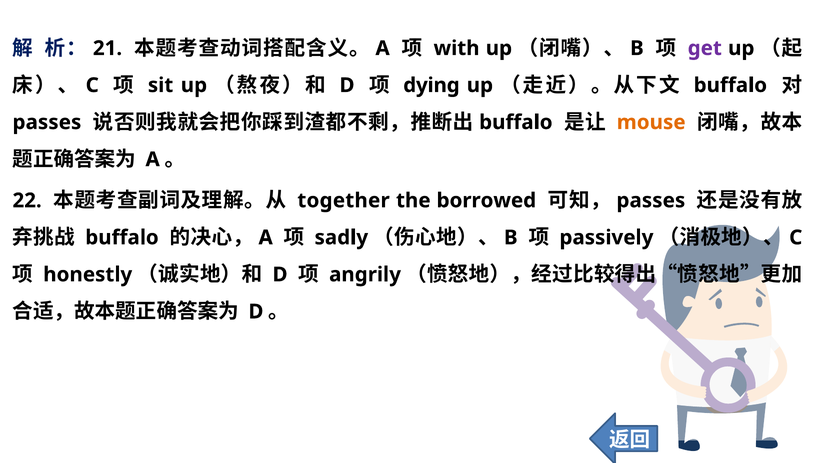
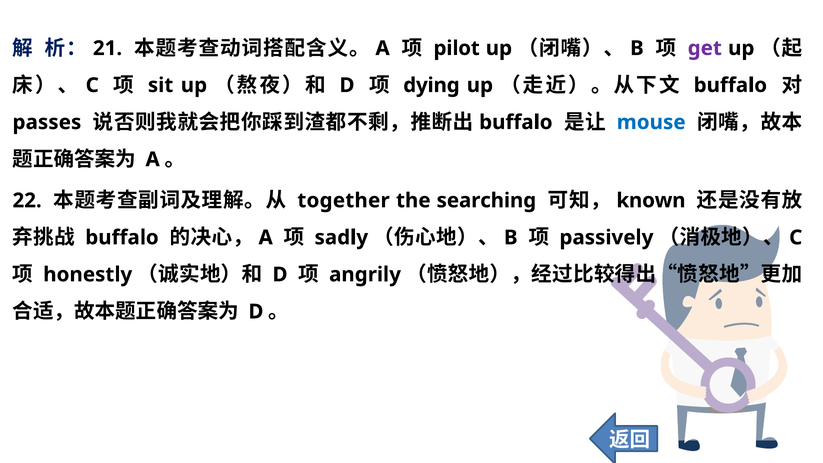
with: with -> pilot
mouse colour: orange -> blue
borrowed: borrowed -> searching
passes at (651, 200): passes -> known
